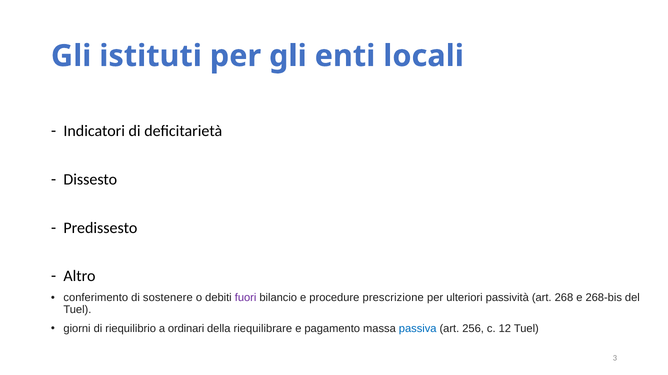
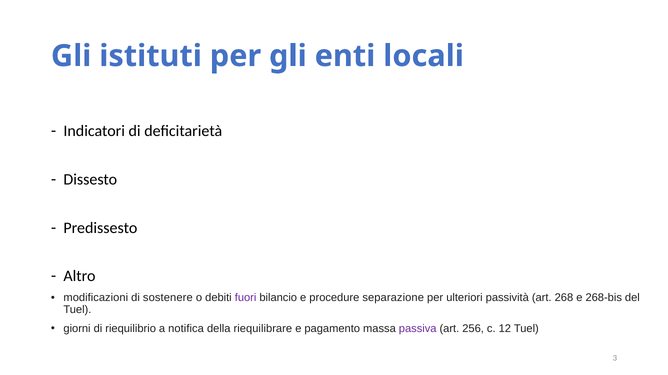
conferimento: conferimento -> modificazioni
prescrizione: prescrizione -> separazione
ordinari: ordinari -> notifica
passiva colour: blue -> purple
